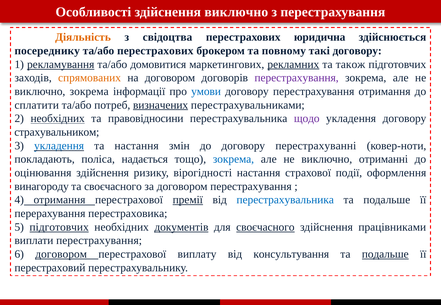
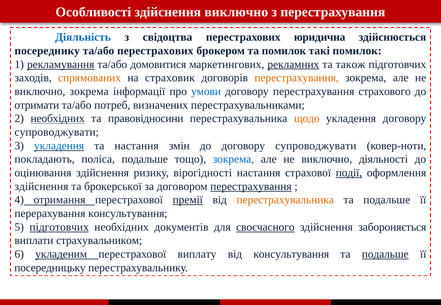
Діяльність colour: orange -> blue
та повному: повному -> помилок
такі договору: договору -> помилок
на договором: договором -> страховик
перестрахування at (297, 78) colour: purple -> orange
перестрахування отримання: отримання -> страхового
сплатити: сплатити -> отримати
визначених underline: present -> none
щодо colour: purple -> orange
страхувальником at (57, 132): страхувальником -> супроводжувати
до договору перестрахуванні: перестрахуванні -> супроводжувати
поліса надається: надається -> подальше
отриманні: отриманні -> діяльності
події underline: none -> present
винагороду at (42, 187): винагороду -> здійснення
та своєчасного: своєчасного -> брокерської
перестрахування at (251, 187) underline: none -> present
перестрахувальника at (285, 200) colour: blue -> orange
перерахування перестраховика: перестраховика -> консультування
документів underline: present -> none
працівниками: працівниками -> забороняється
виплати перестрахування: перестрахування -> страхувальником
6 договором: договором -> укладеним
перестраховий: перестраховий -> посередницьку
